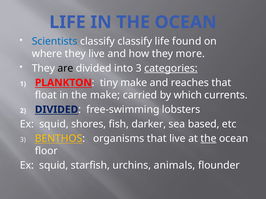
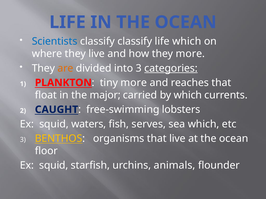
life found: found -> which
are colour: black -> orange
tiny make: make -> more
the make: make -> major
DIVIDED at (57, 110): DIVIDED -> CAUGHT
shores: shores -> waters
darker: darker -> serves
sea based: based -> which
the at (208, 139) underline: present -> none
